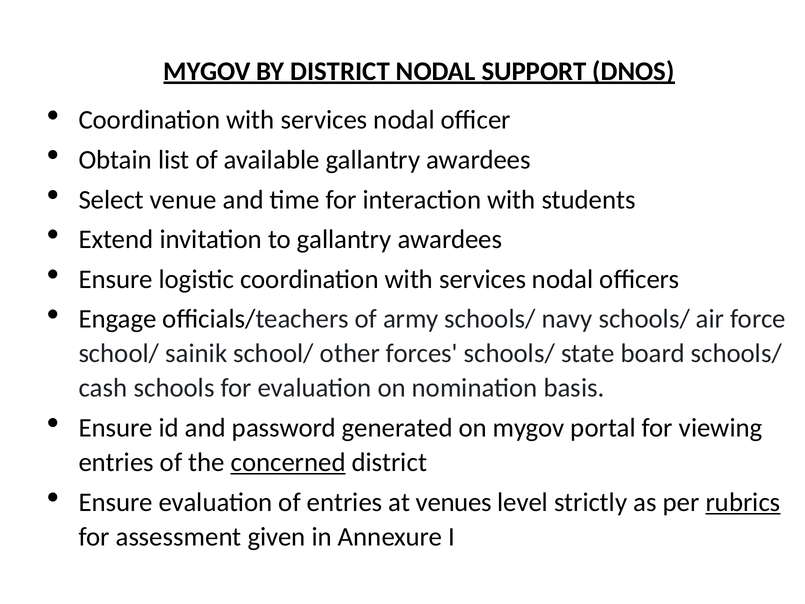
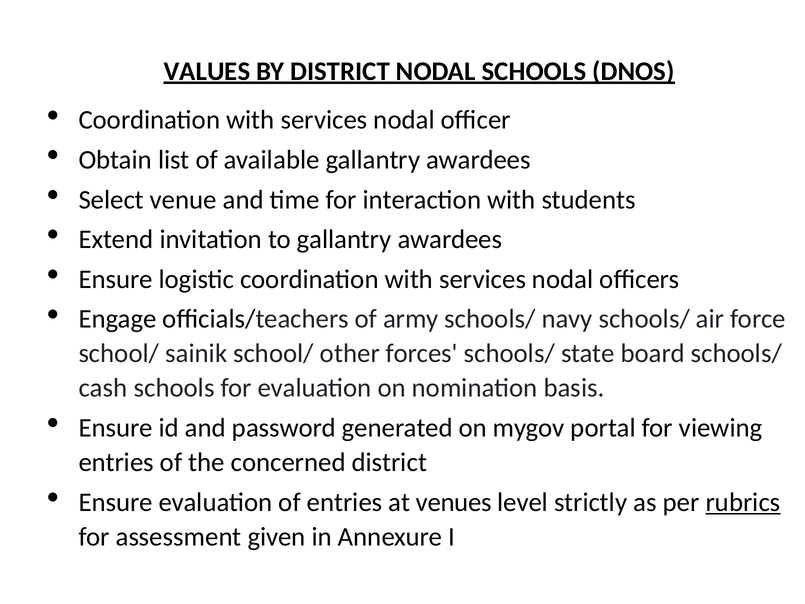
MYGOV at (207, 71): MYGOV -> VALUES
NODAL SUPPORT: SUPPORT -> SCHOOLS
concerned underline: present -> none
